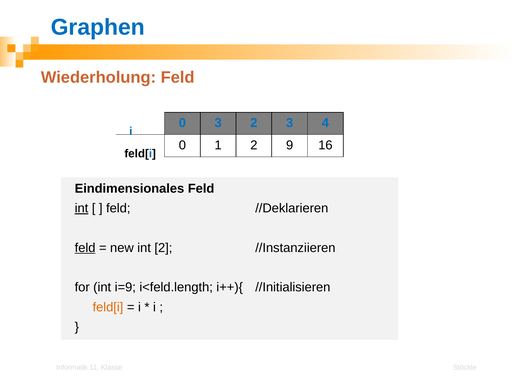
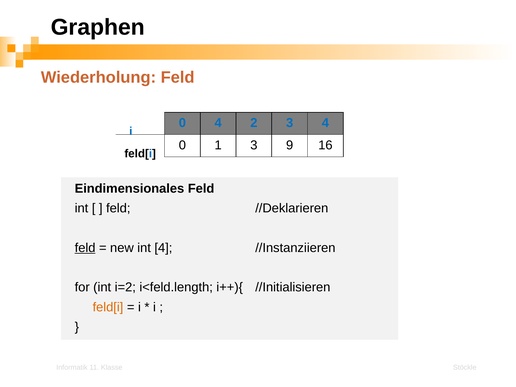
Graphen colour: blue -> black
0 3: 3 -> 4
1 2: 2 -> 3
int at (81, 208) underline: present -> none
int 2: 2 -> 4
i=9: i=9 -> i=2
